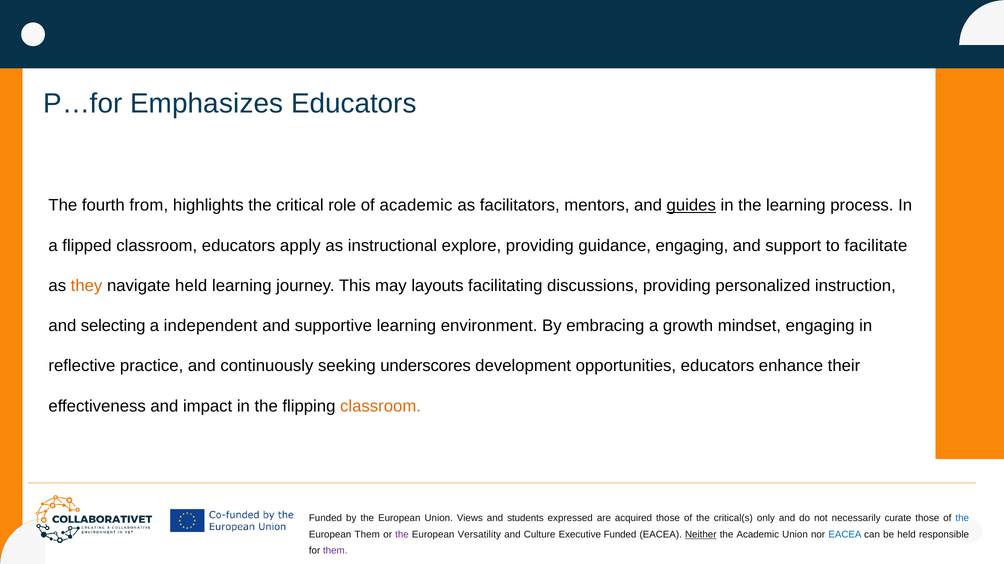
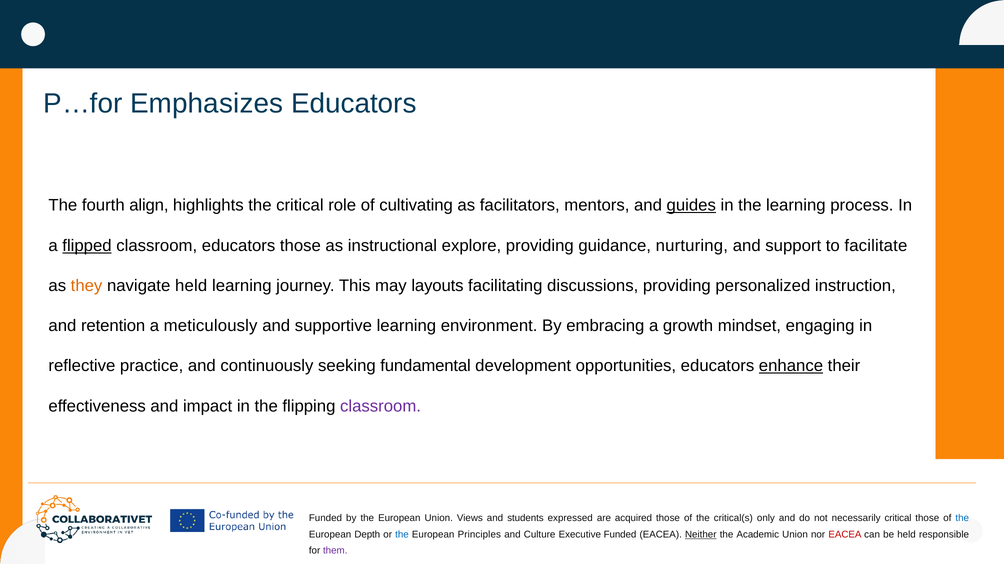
from: from -> align
of academic: academic -> cultivating
flipped underline: none -> present
educators apply: apply -> those
guidance engaging: engaging -> nurturing
selecting: selecting -> retention
independent: independent -> meticulously
underscores: underscores -> fundamental
enhance underline: none -> present
classroom at (381, 407) colour: orange -> purple
necessarily curate: curate -> critical
European Them: Them -> Depth
the at (402, 535) colour: purple -> blue
Versatility: Versatility -> Principles
EACEA at (845, 535) colour: blue -> red
